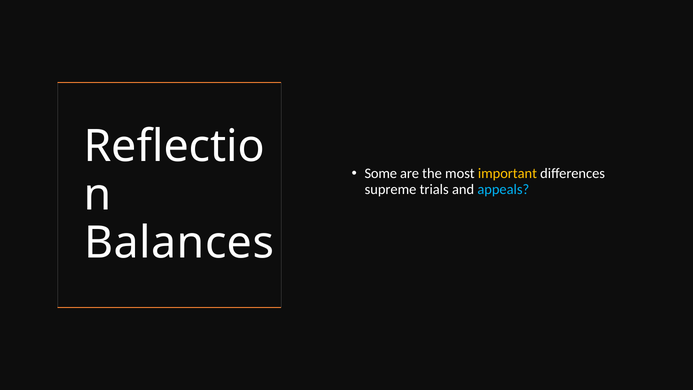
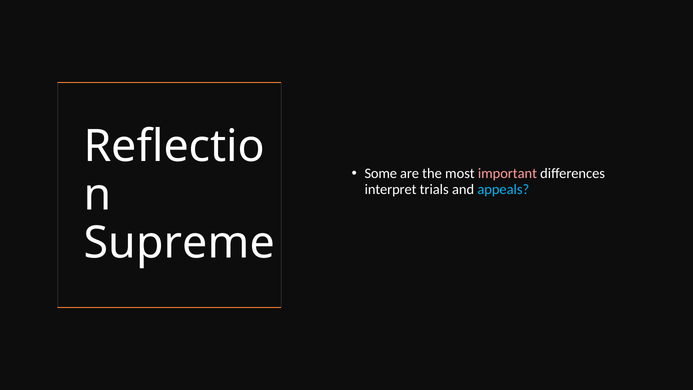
important colour: yellow -> pink
supreme: supreme -> interpret
Balances: Balances -> Supreme
